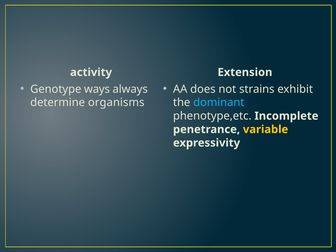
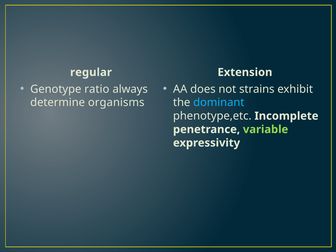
activity: activity -> regular
ways: ways -> ratio
variable colour: yellow -> light green
